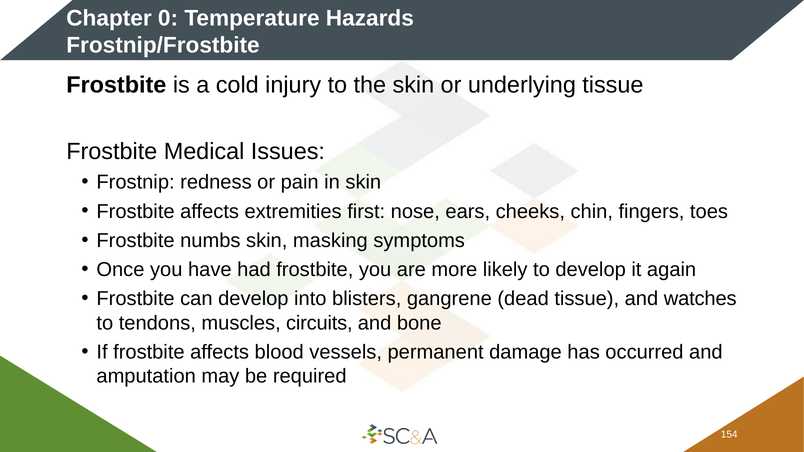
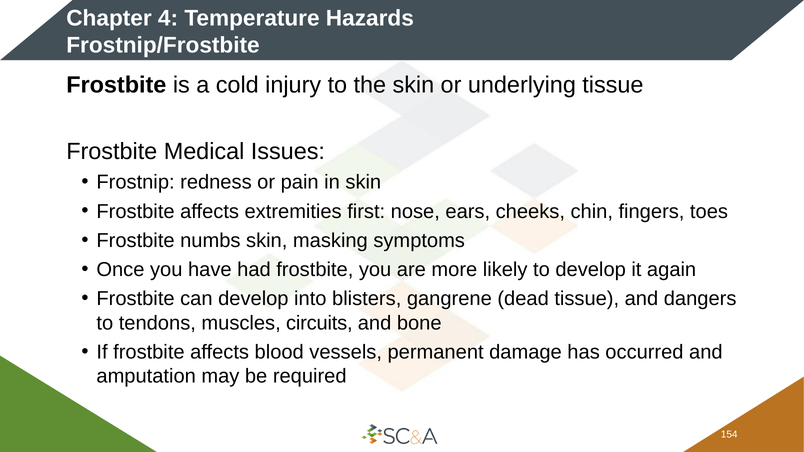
0: 0 -> 4
watches: watches -> dangers
